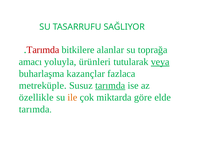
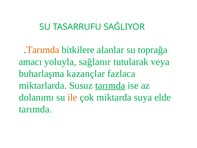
Tarımda at (43, 50) colour: red -> orange
ürünleri: ürünleri -> sağlanır
veya underline: present -> none
metreküple: metreküple -> miktarlarda
özellikle: özellikle -> dolanımı
göre: göre -> suya
